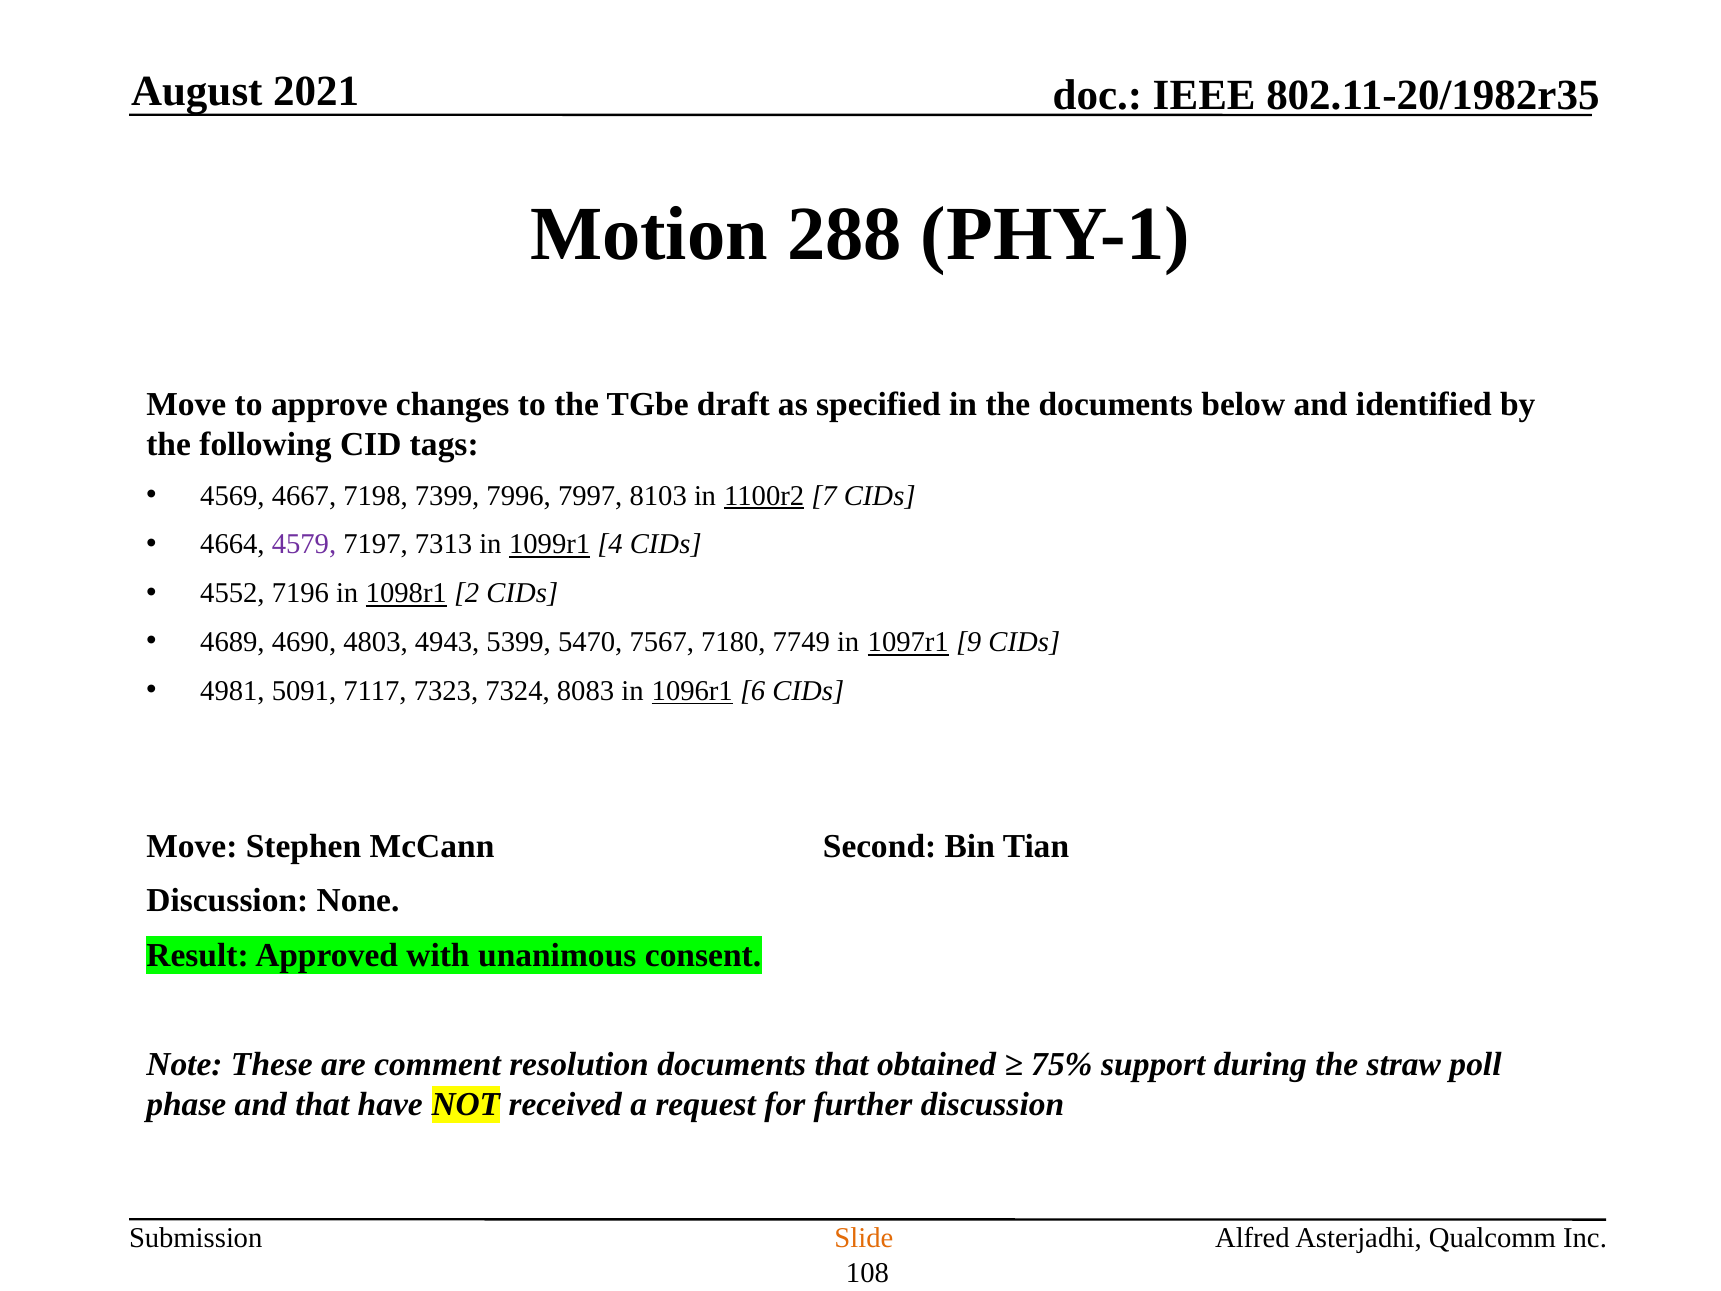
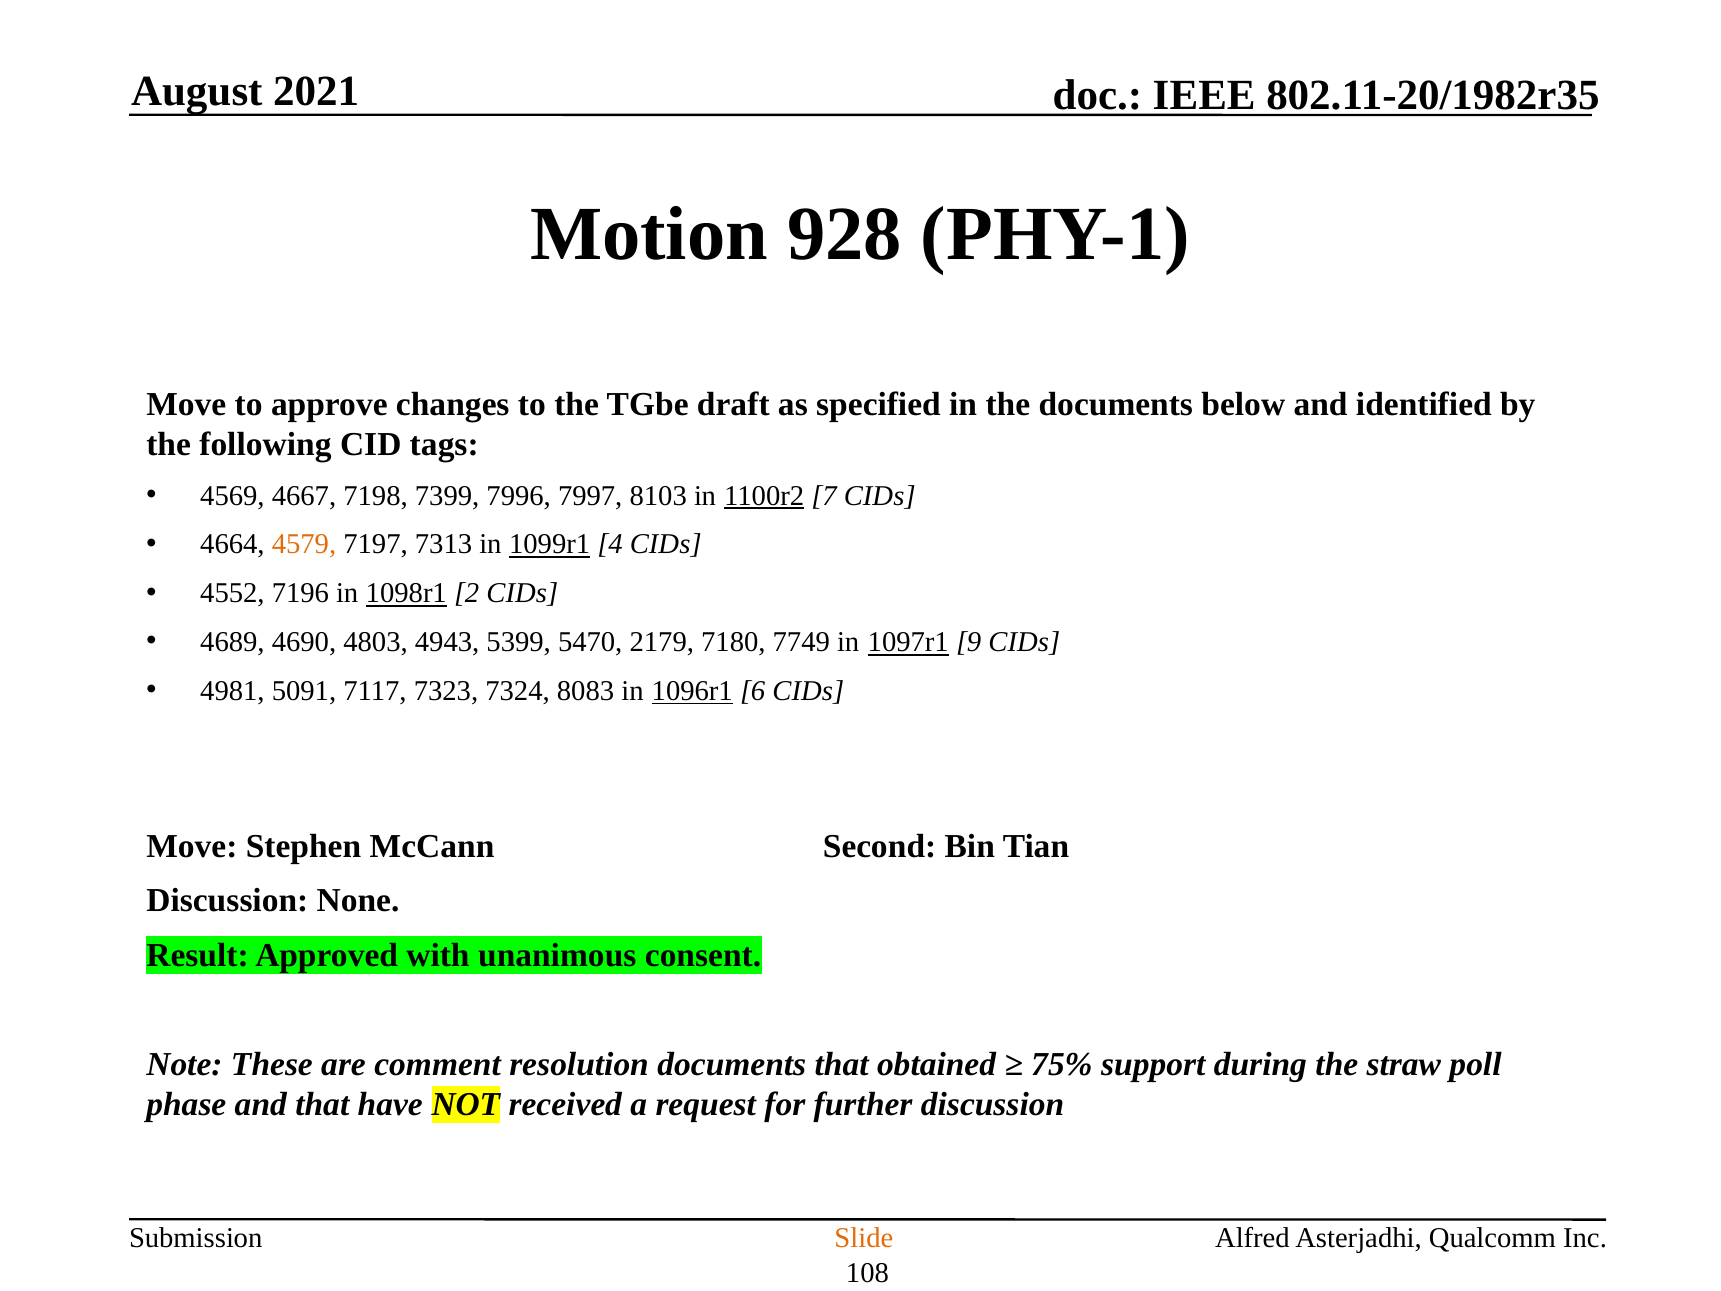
288: 288 -> 928
4579 colour: purple -> orange
7567: 7567 -> 2179
